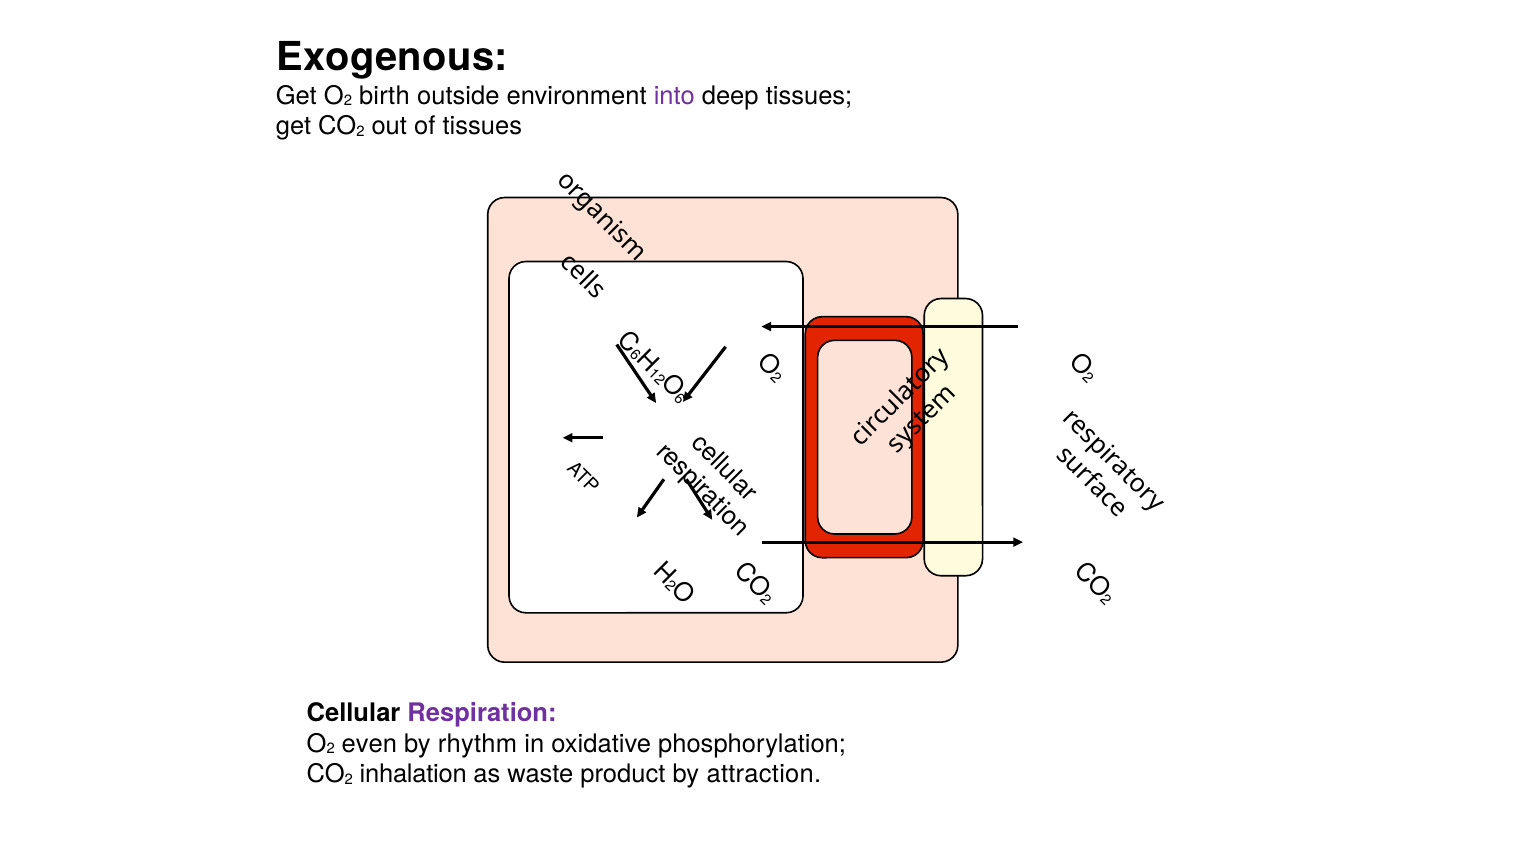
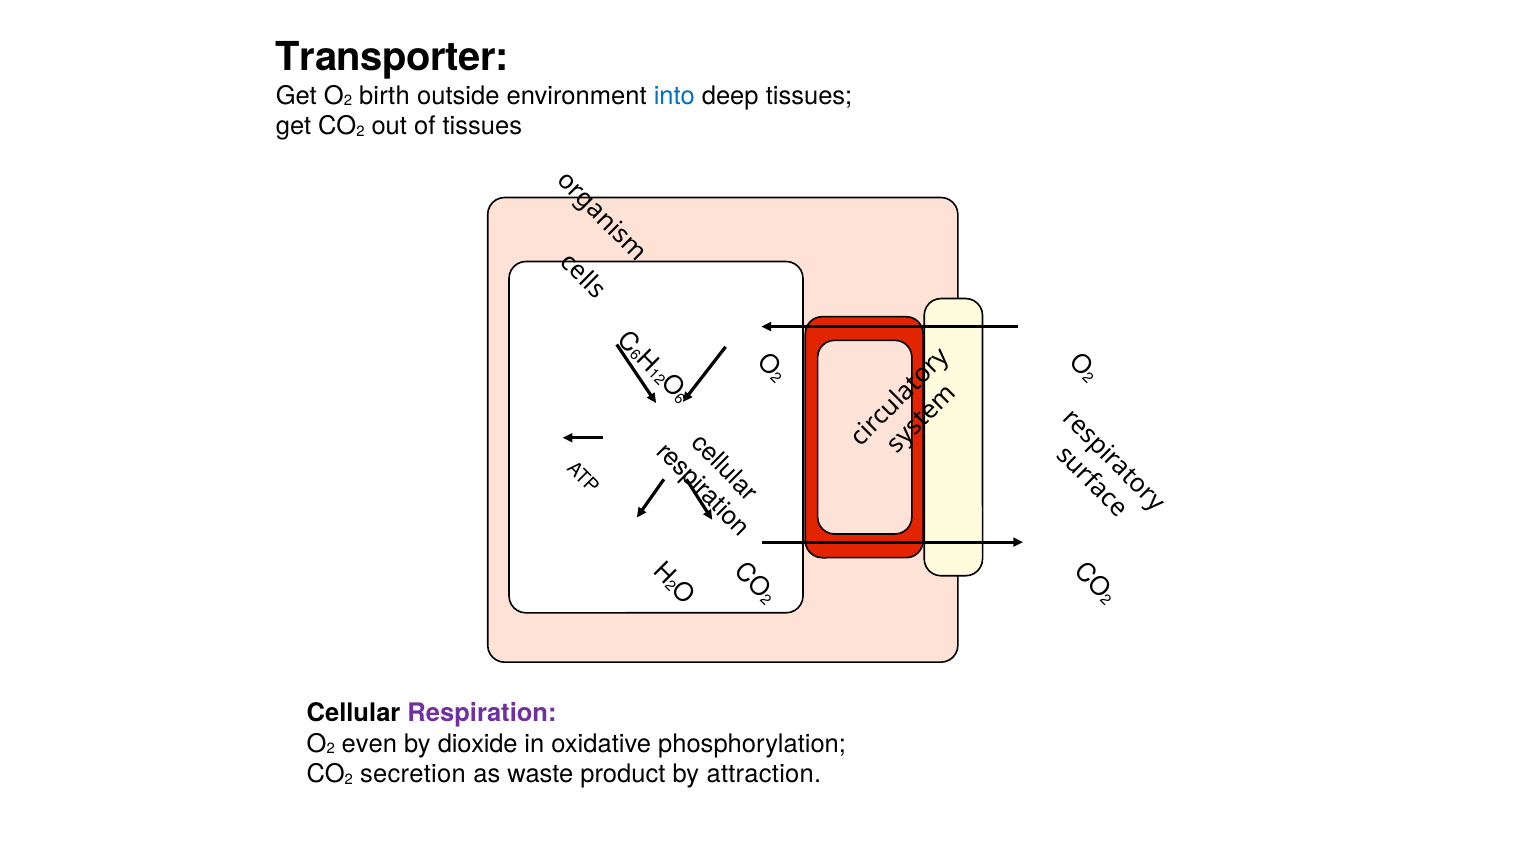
Exogenous: Exogenous -> Transporter
into colour: purple -> blue
rhythm: rhythm -> dioxide
inhalation: inhalation -> secretion
